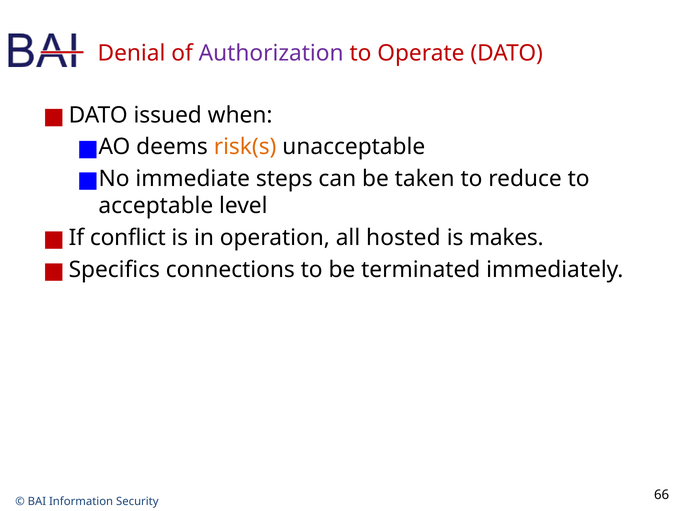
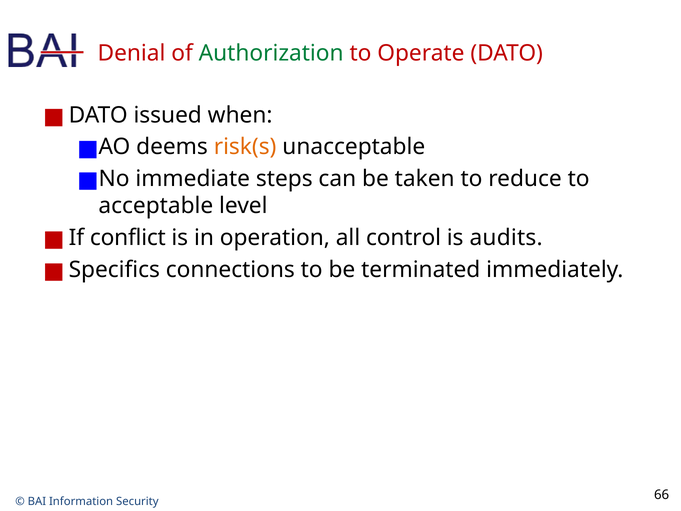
Authorization colour: purple -> green
hosted: hosted -> control
makes: makes -> audits
